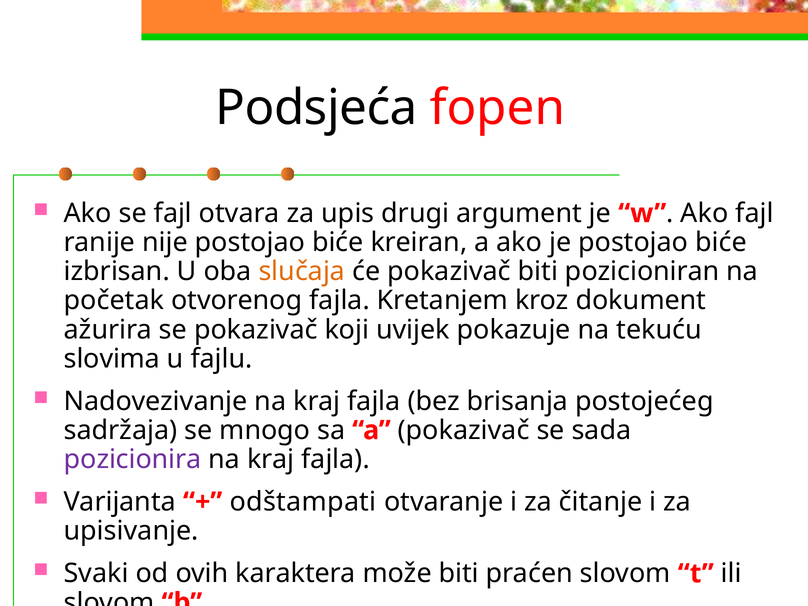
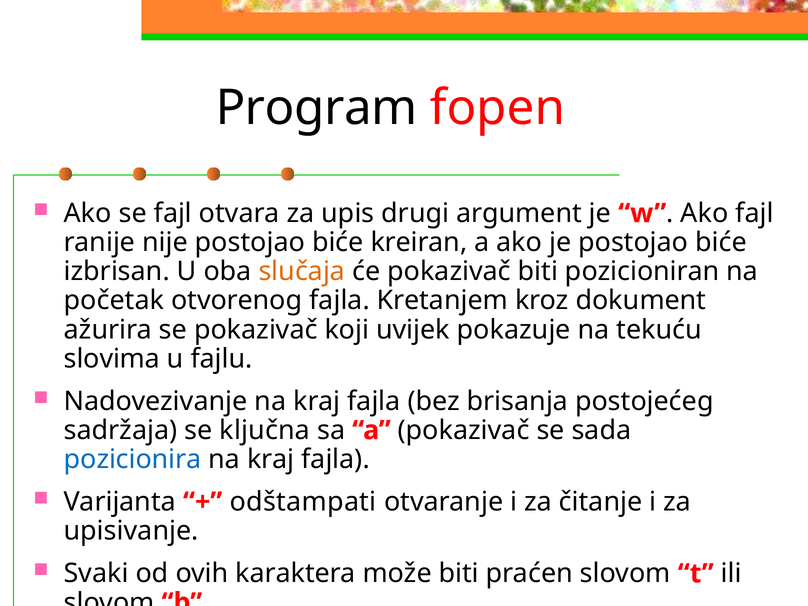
Podsjeća: Podsjeća -> Program
mnogo: mnogo -> ključna
pozicionira colour: purple -> blue
